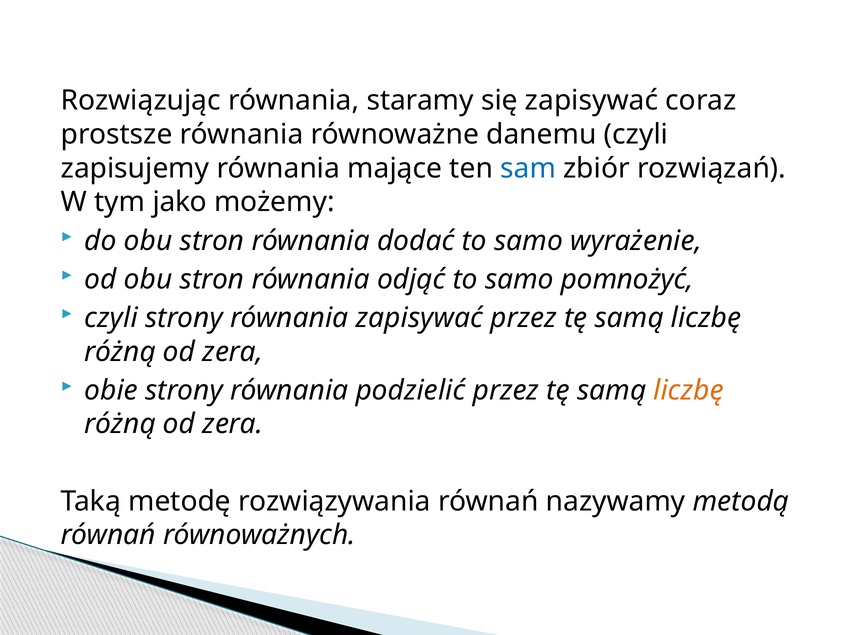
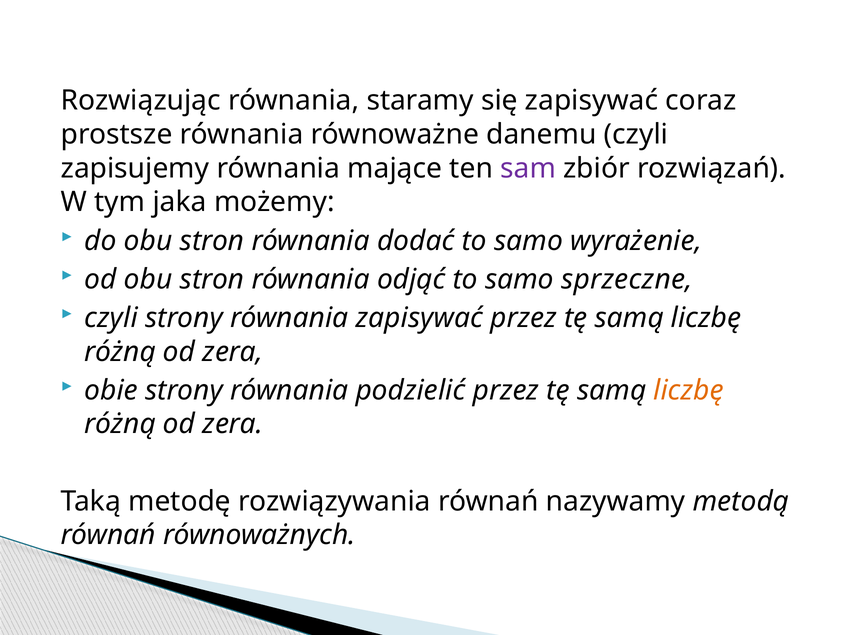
sam colour: blue -> purple
jako: jako -> jaka
pomnożyć: pomnożyć -> sprzeczne
